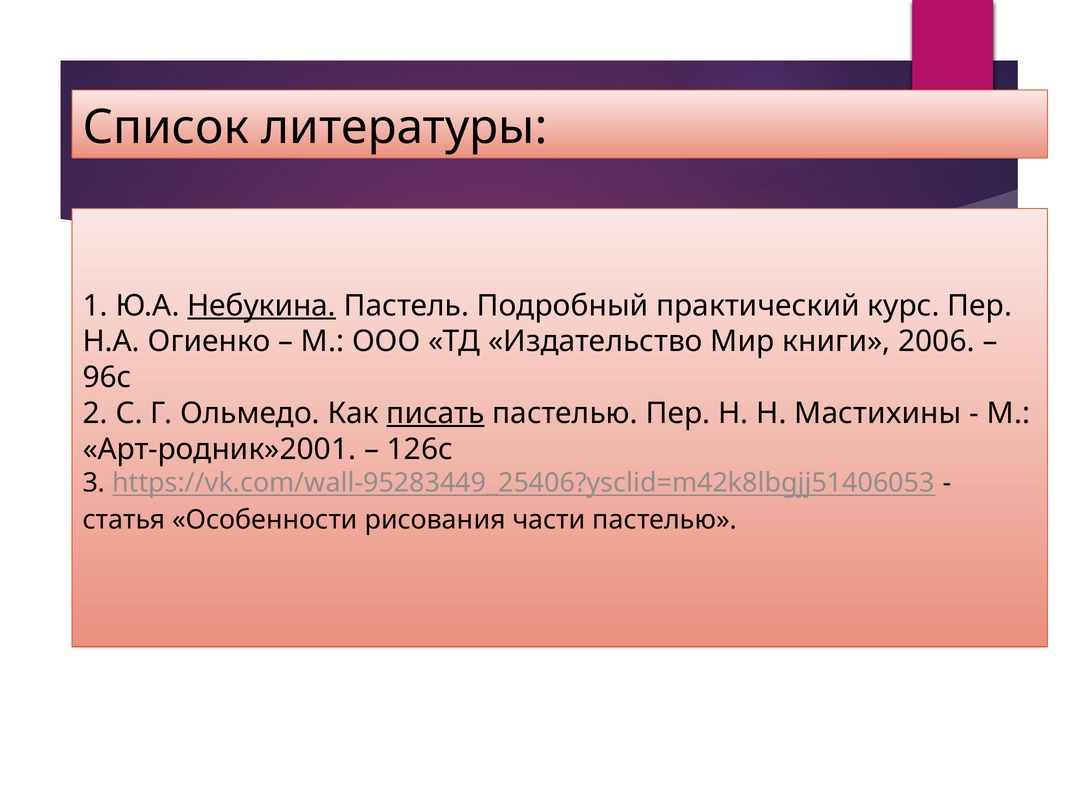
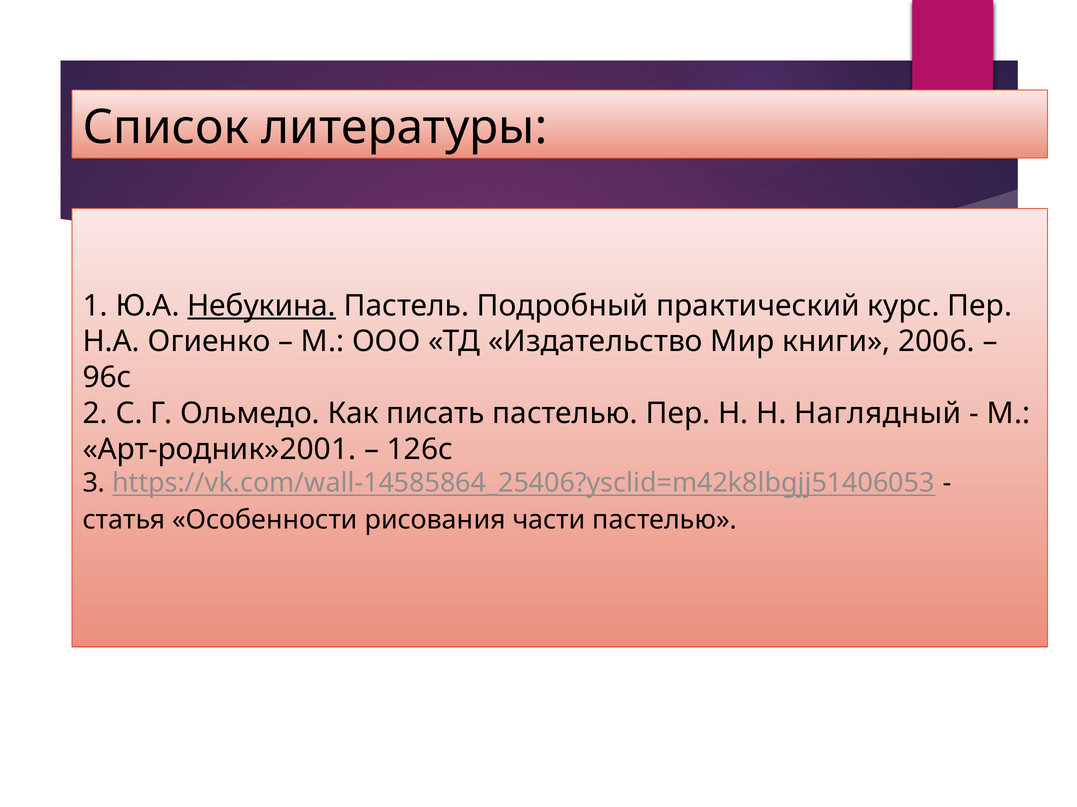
писать underline: present -> none
Мастихины: Мастихины -> Наглядный
https://vk.com/wall-95283449_25406?ysclid=m42k8lbgjj51406053: https://vk.com/wall-95283449_25406?ysclid=m42k8lbgjj51406053 -> https://vk.com/wall-14585864_25406?ysclid=m42k8lbgjj51406053
